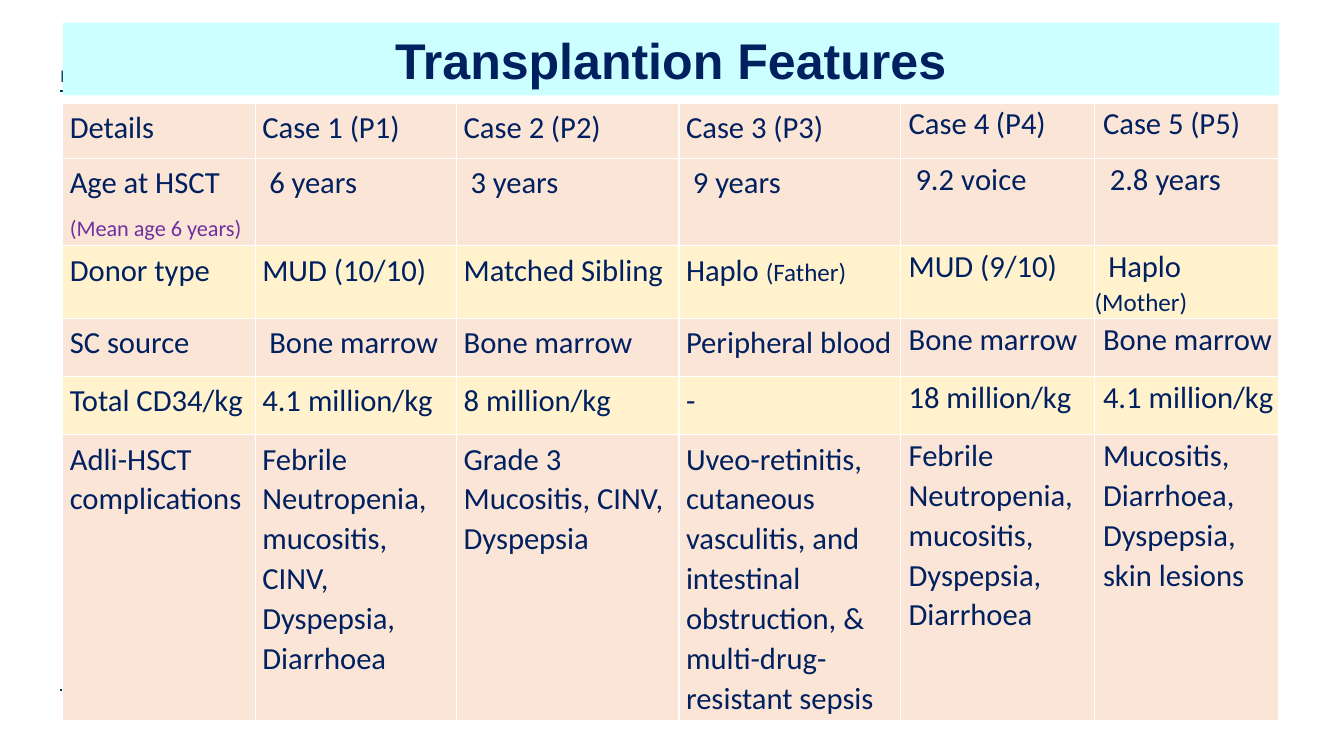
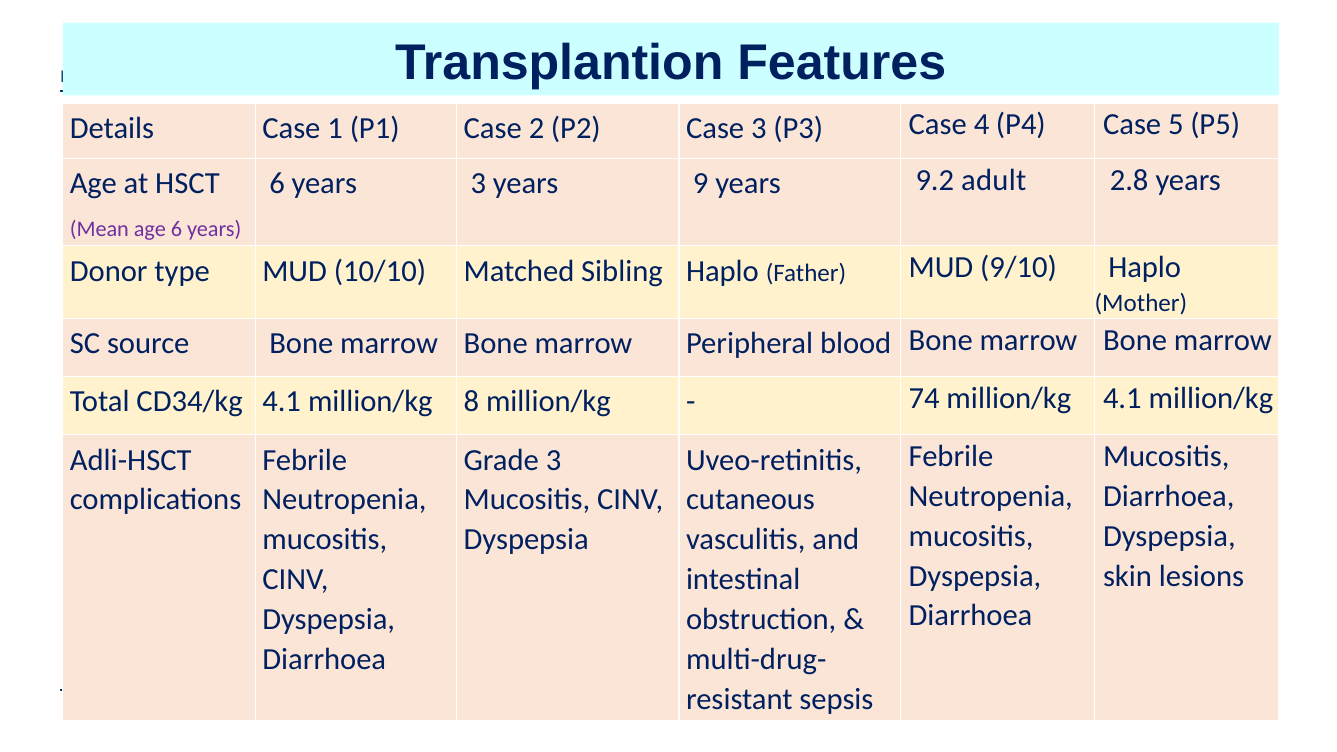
voice: voice -> adult
18: 18 -> 74
